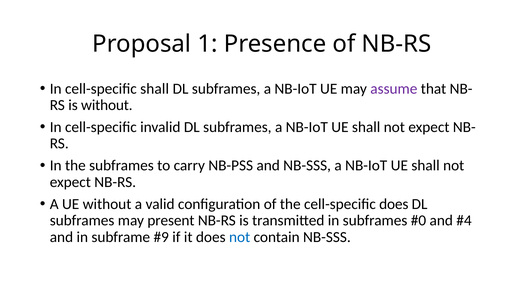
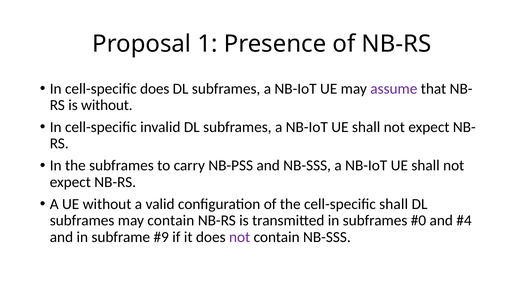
cell-specific shall: shall -> does
cell-specific does: does -> shall
may present: present -> contain
not at (240, 237) colour: blue -> purple
